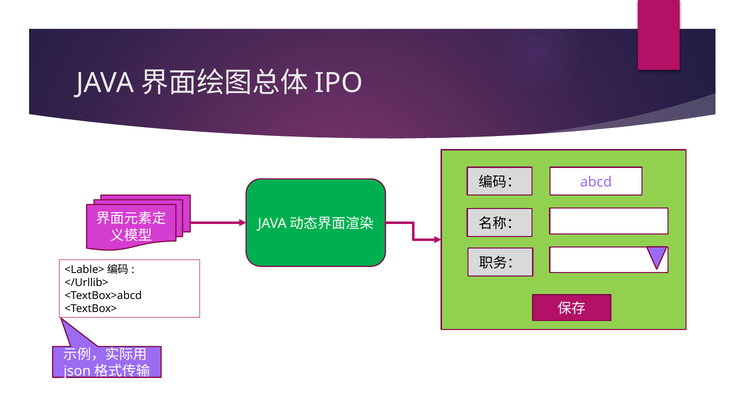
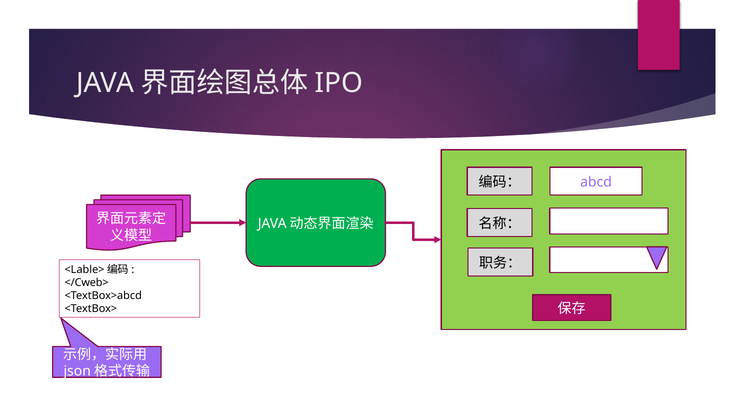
</Urllib>: </Urllib> -> </Cweb>
